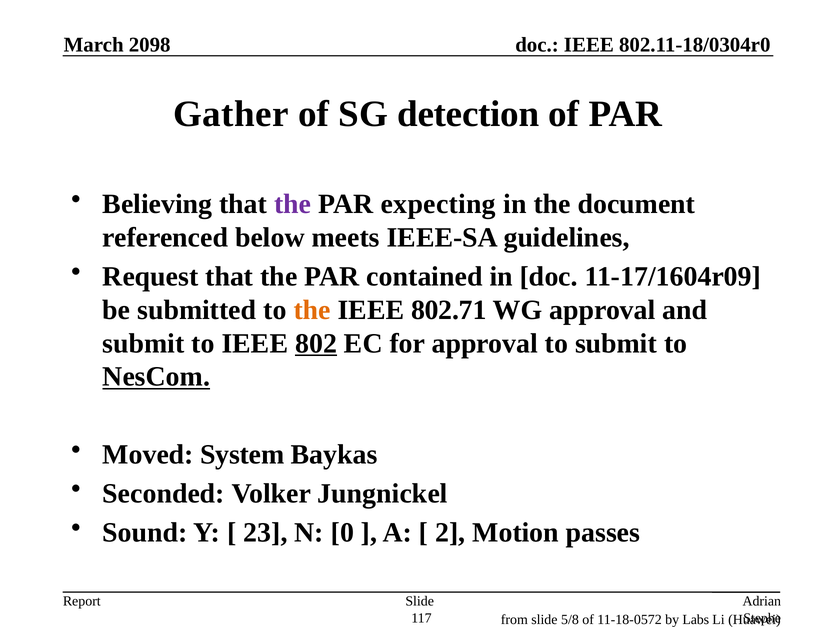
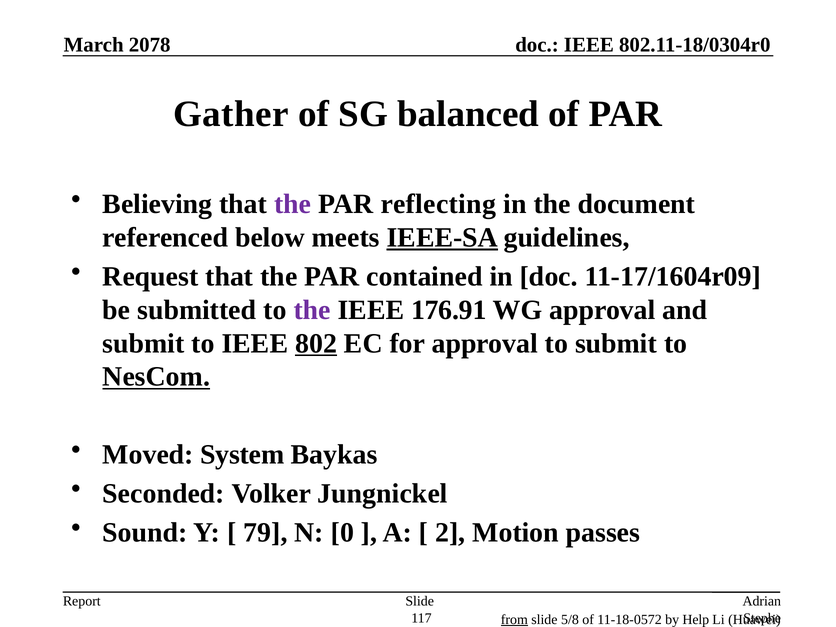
2098: 2098 -> 2078
detection: detection -> balanced
expecting: expecting -> reflecting
IEEE-SA underline: none -> present
the at (312, 310) colour: orange -> purple
802.71: 802.71 -> 176.91
23: 23 -> 79
from underline: none -> present
Labs: Labs -> Help
